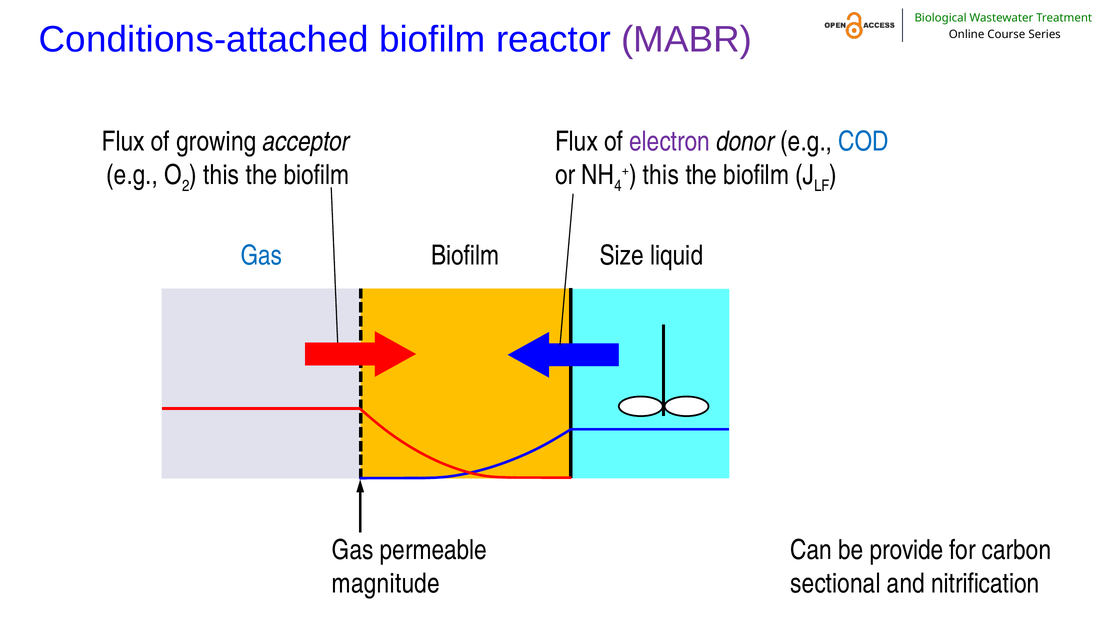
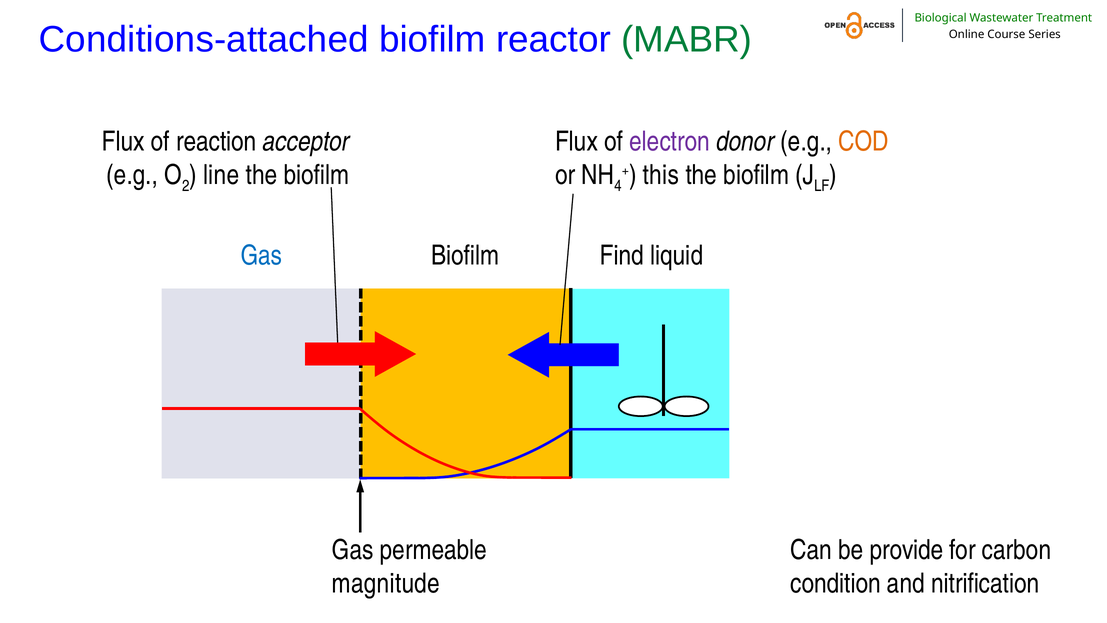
MABR colour: purple -> green
growing: growing -> reaction
COD colour: blue -> orange
this at (221, 175): this -> line
Size: Size -> Find
sectional: sectional -> condition
